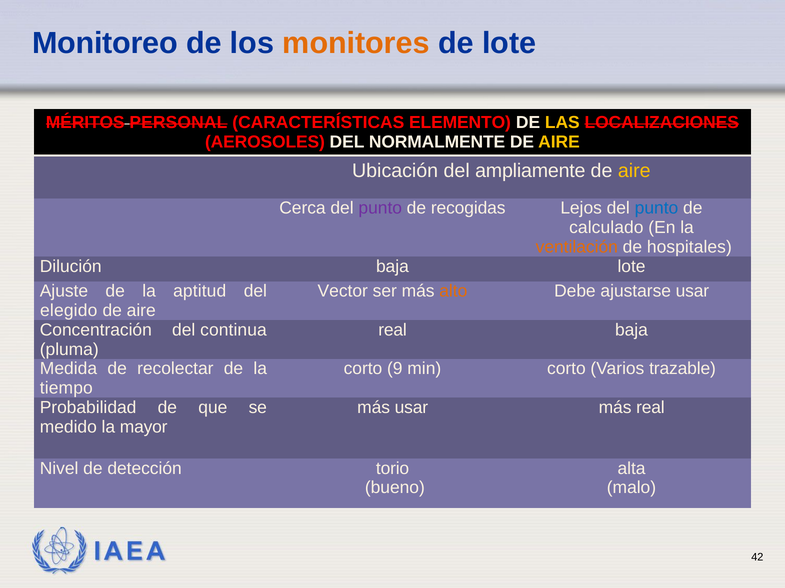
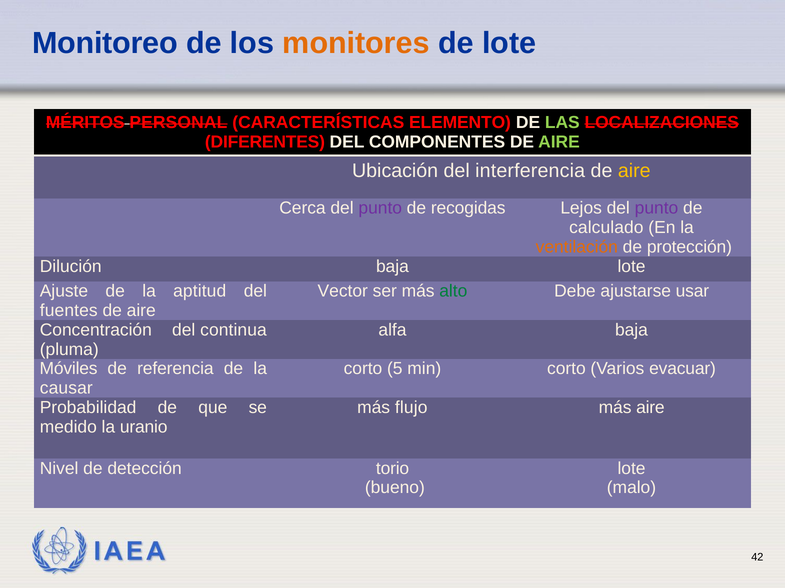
LAS colour: yellow -> light green
AEROSOLES: AEROSOLES -> DIFERENTES
NORMALMENTE: NORMALMENTE -> COMPONENTES
AIRE at (559, 142) colour: yellow -> light green
ampliamente: ampliamente -> interferencia
punto at (657, 208) colour: blue -> purple
hospitales: hospitales -> protección
alto colour: orange -> green
elegido: elegido -> fuentes
real at (393, 330): real -> alfa
Medida: Medida -> Móviles
recolectar: recolectar -> referencia
9: 9 -> 5
trazable: trazable -> evacuar
tiempo: tiempo -> causar
más usar: usar -> flujo
más real: real -> aire
mayor: mayor -> uranio
alta at (632, 469): alta -> lote
